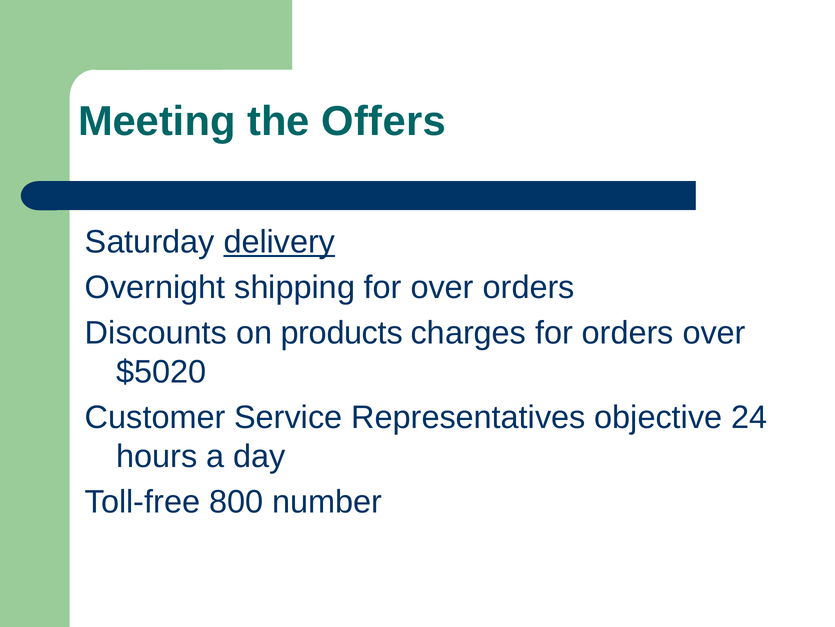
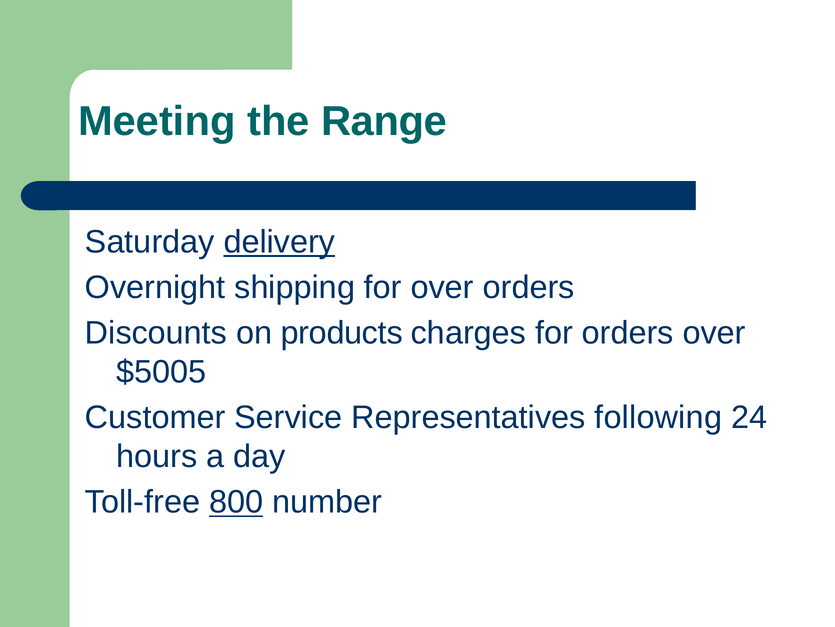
Offers: Offers -> Range
$5020: $5020 -> $5005
objective: objective -> following
800 underline: none -> present
